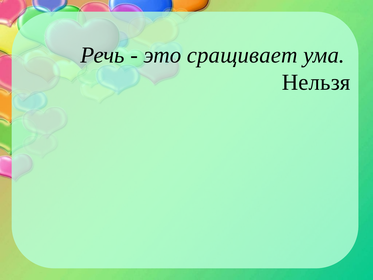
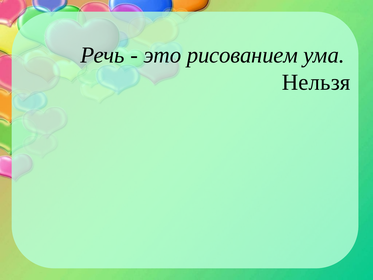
сращивает: сращивает -> рисованием
